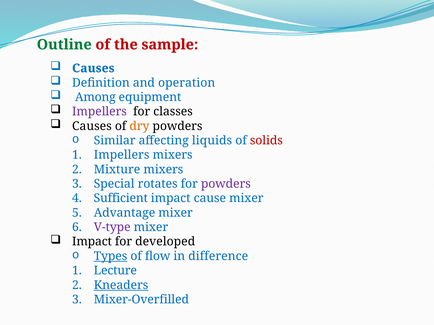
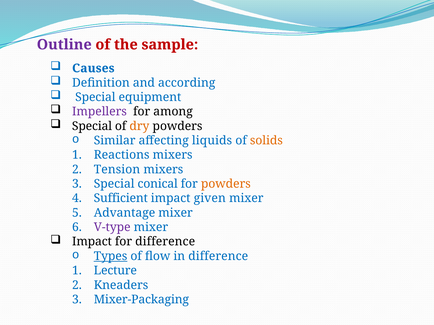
Outline colour: green -> purple
operation: operation -> according
Among at (95, 97): Among -> Special
classes: classes -> among
Causes at (92, 126): Causes -> Special
solids colour: red -> orange
Impellers at (122, 155): Impellers -> Reactions
Mixture: Mixture -> Tension
rotates: rotates -> conical
powders at (226, 184) colour: purple -> orange
cause: cause -> given
for developed: developed -> difference
Kneaders underline: present -> none
Mixer-Overfilled: Mixer-Overfilled -> Mixer-Packaging
